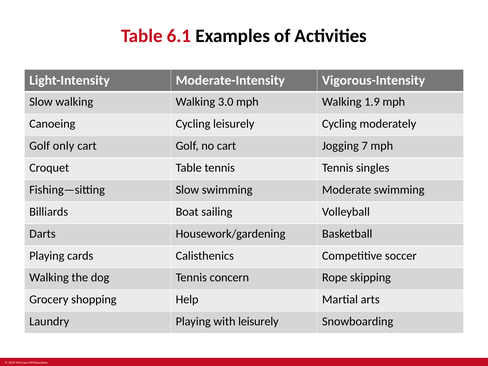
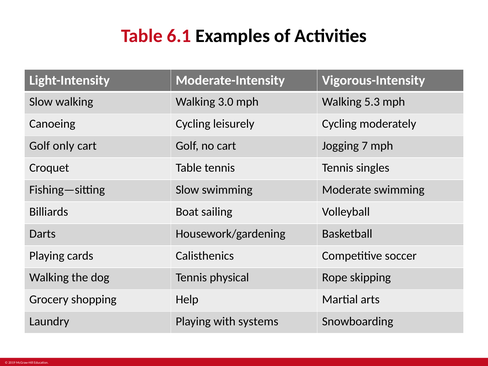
1.9: 1.9 -> 5.3
concern: concern -> physical
with leisurely: leisurely -> systems
